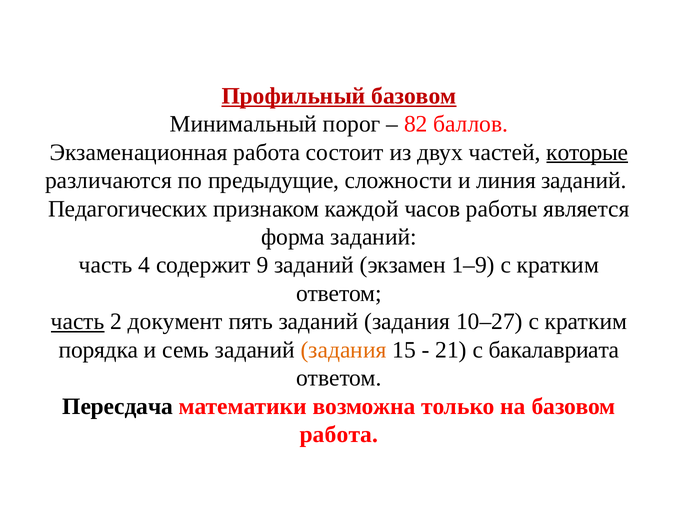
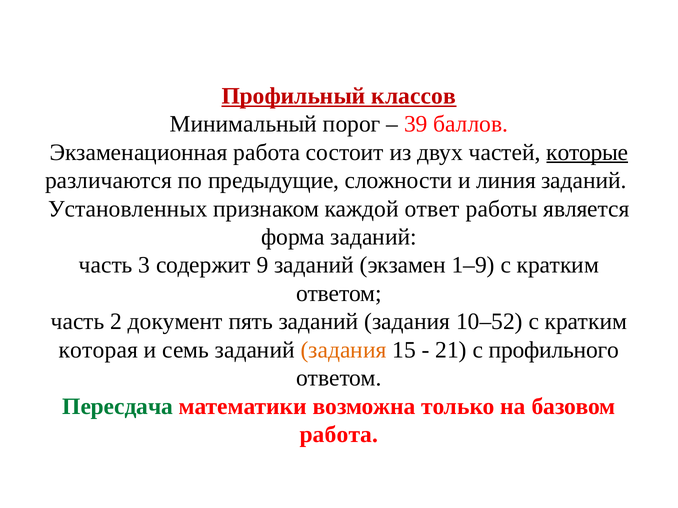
Профильный базовом: базовом -> классов
82: 82 -> 39
Педагогических: Педагогических -> Установленных
часов: часов -> ответ
4: 4 -> 3
часть at (78, 322) underline: present -> none
10–27: 10–27 -> 10–52
порядка: порядка -> которая
бакалавриата: бакалавриата -> профильного
Пересдача colour: black -> green
